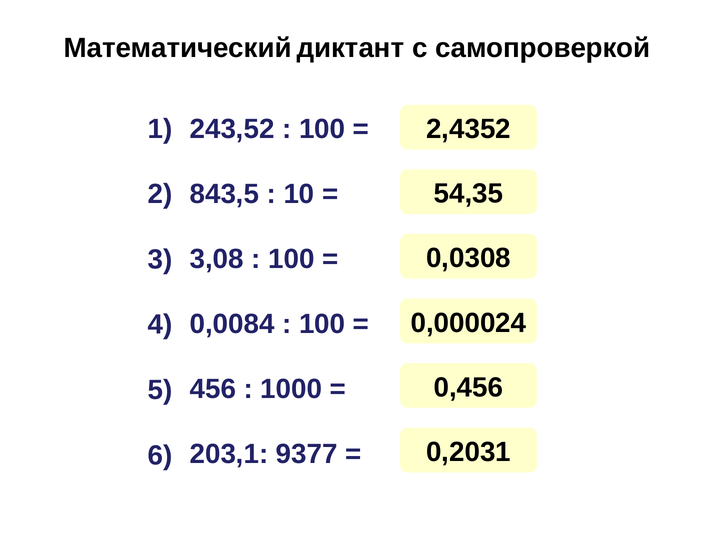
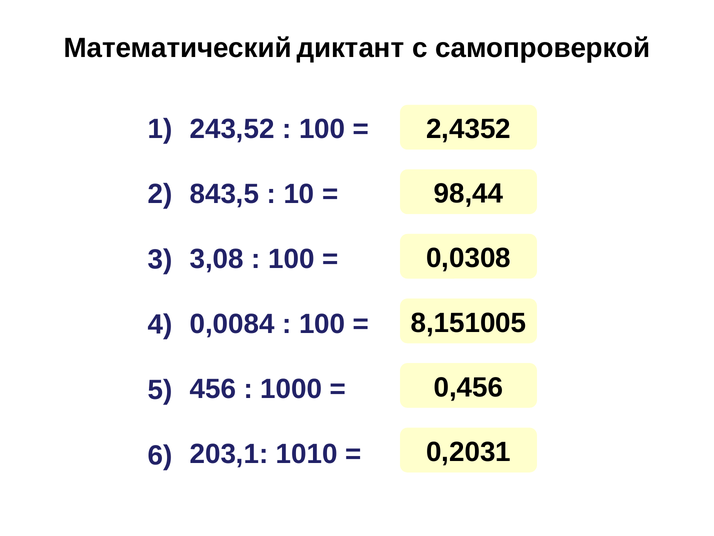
54,35: 54,35 -> 98,44
0,000024: 0,000024 -> 8,151005
9377: 9377 -> 1010
